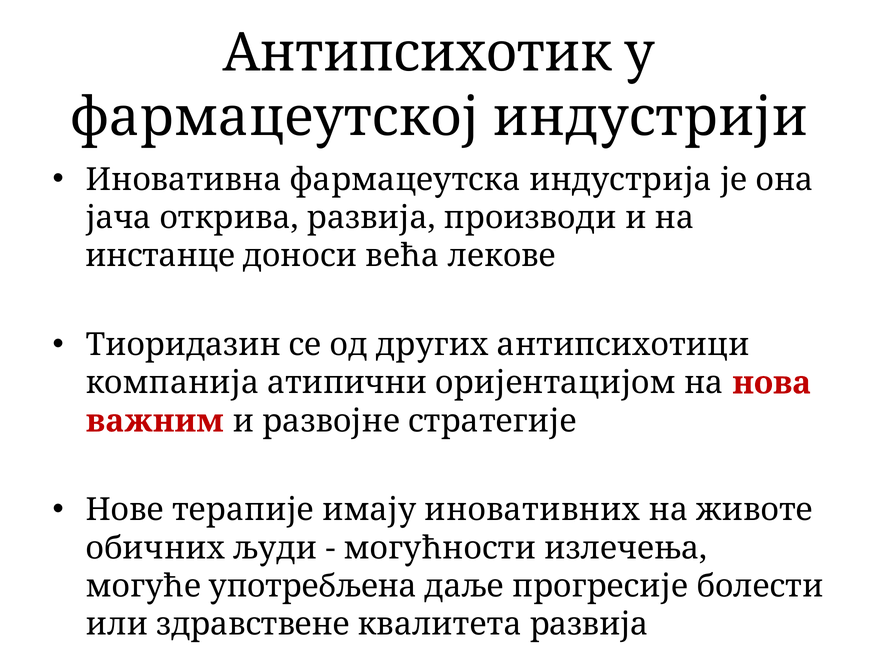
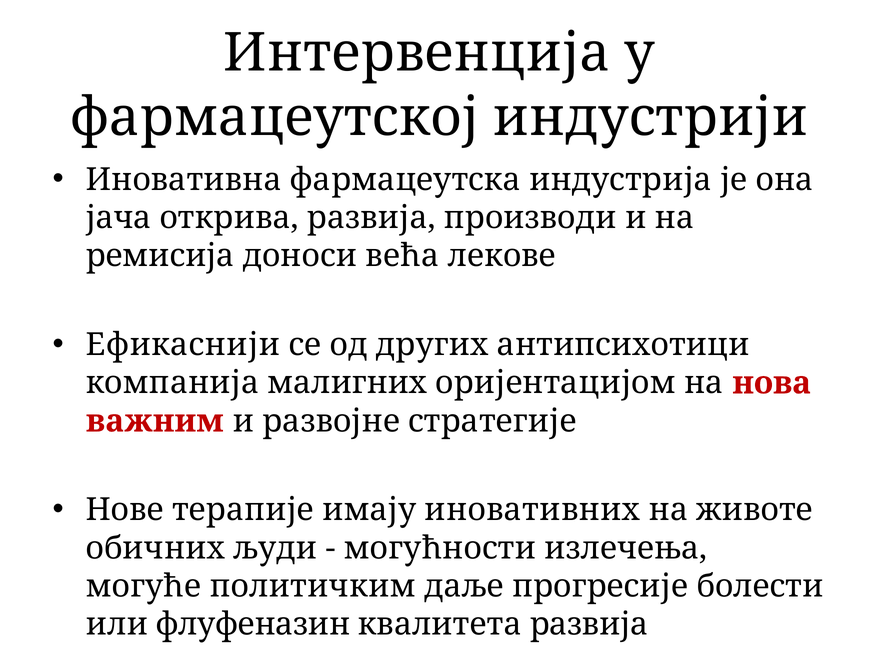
Антипсихотик: Антипсихотик -> Интервенција
инстанце: инстанце -> ремисија
Тиоридазин: Тиоридазин -> Ефикаснији
атипични: атипични -> малигних
употребљена: употребљена -> политичким
здравствене: здравствене -> флуфеназин
